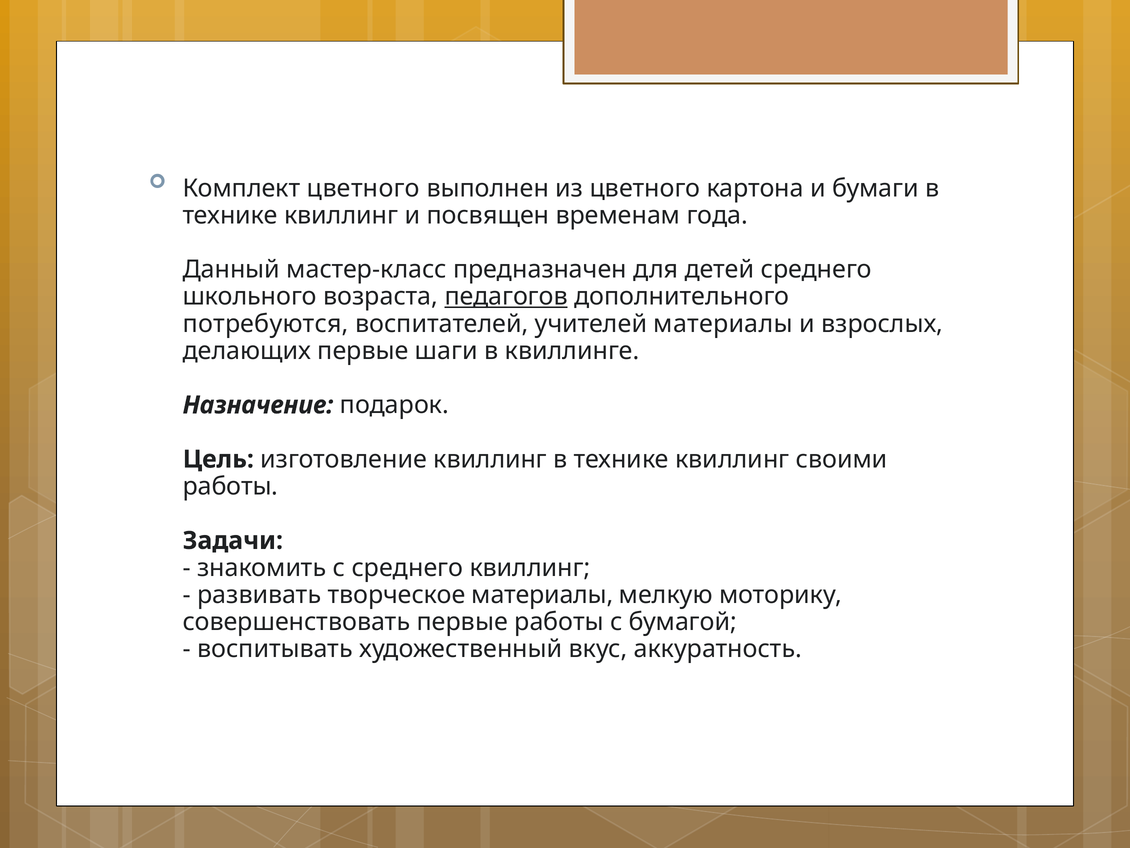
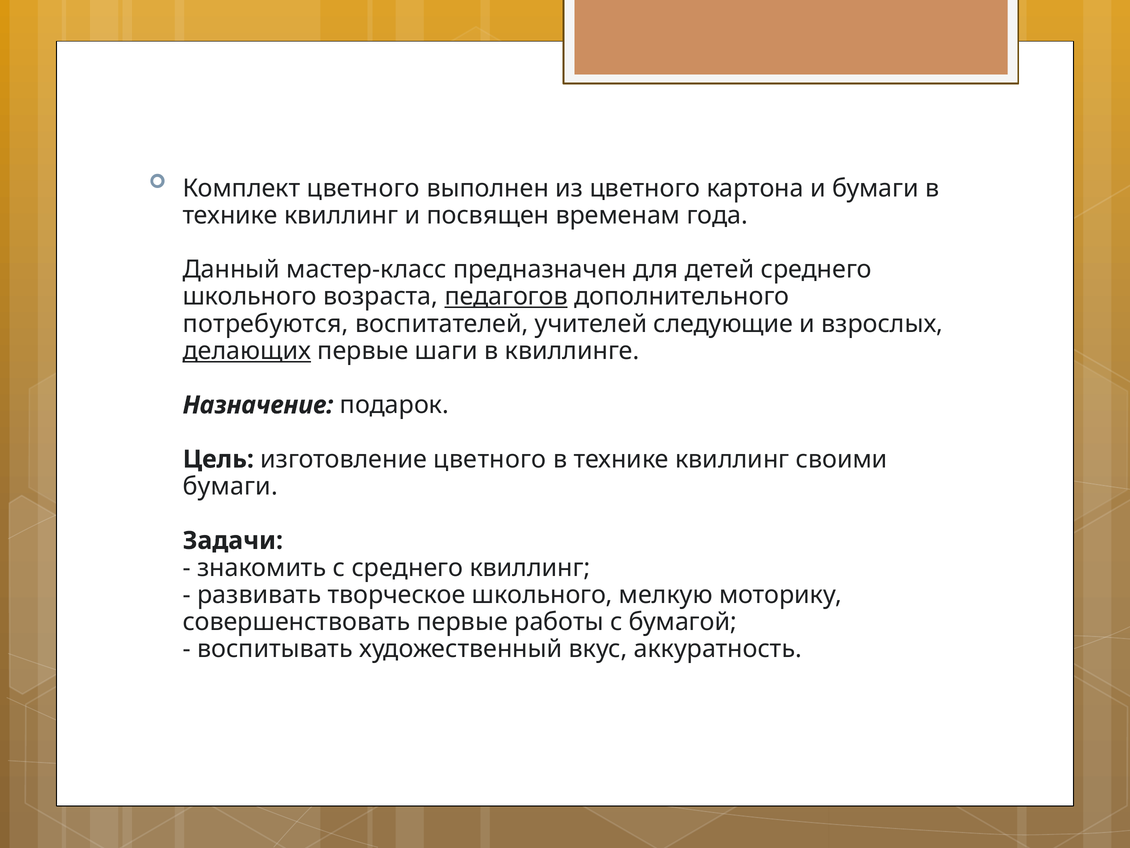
учителей материалы: материалы -> следующие
делающих underline: none -> present
изготовление квиллинг: квиллинг -> цветного
работы at (230, 486): работы -> бумаги
творческое материалы: материалы -> школьного
